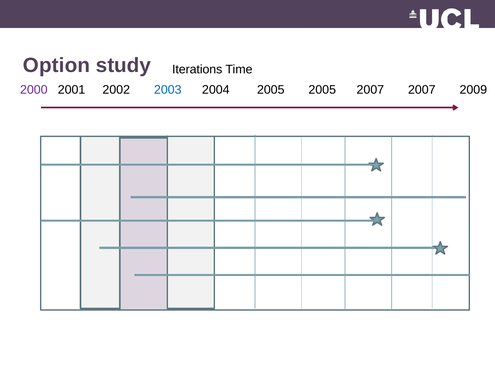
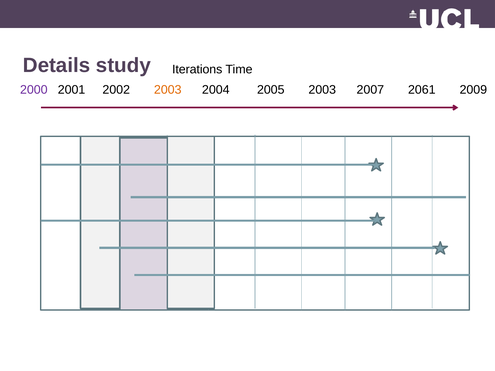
Option: Option -> Details
2003 at (168, 90) colour: blue -> orange
2005 2005: 2005 -> 2003
2007 2007: 2007 -> 2061
